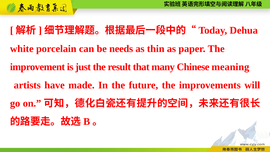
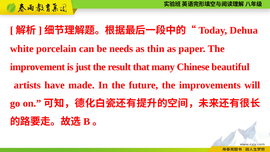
meaning: meaning -> beautiful
